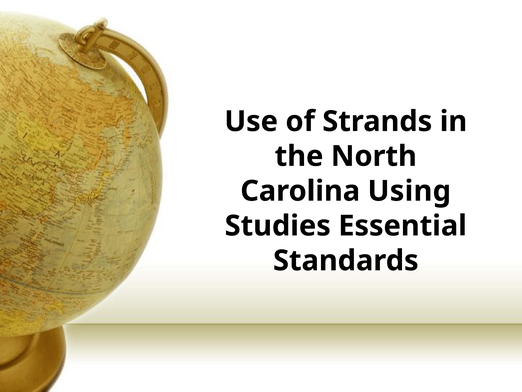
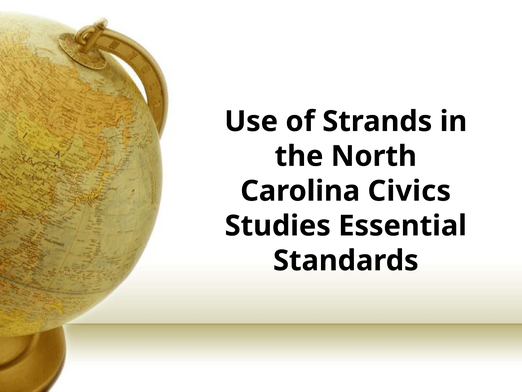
Using: Using -> Civics
